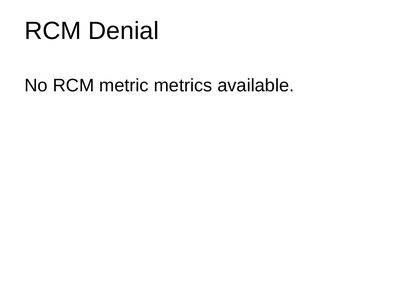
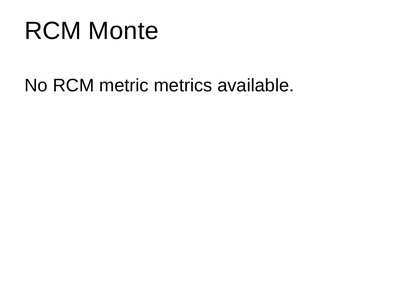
Denial: Denial -> Monte
